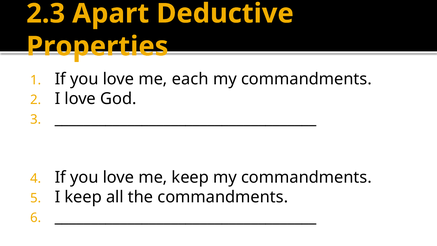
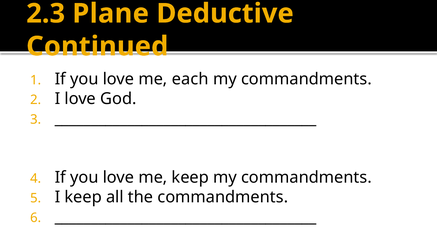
Apart: Apart -> Plane
Properties: Properties -> Continued
